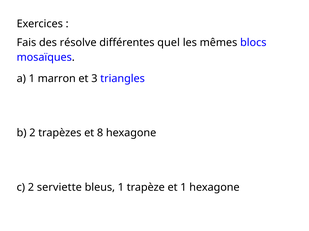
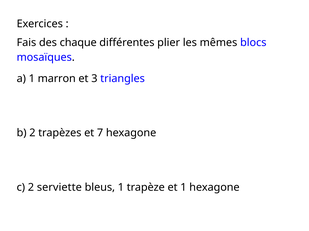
résolve: résolve -> chaque
quel: quel -> plier
8: 8 -> 7
